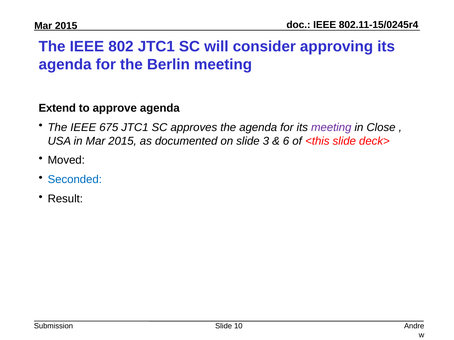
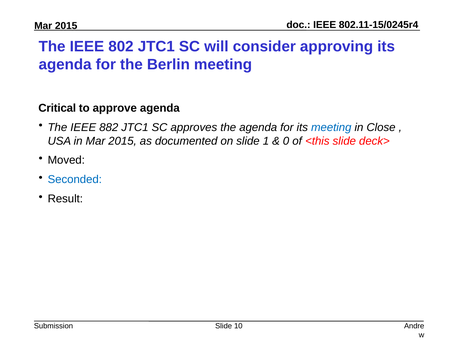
Extend: Extend -> Critical
675: 675 -> 882
meeting at (331, 128) colour: purple -> blue
3: 3 -> 1
6: 6 -> 0
